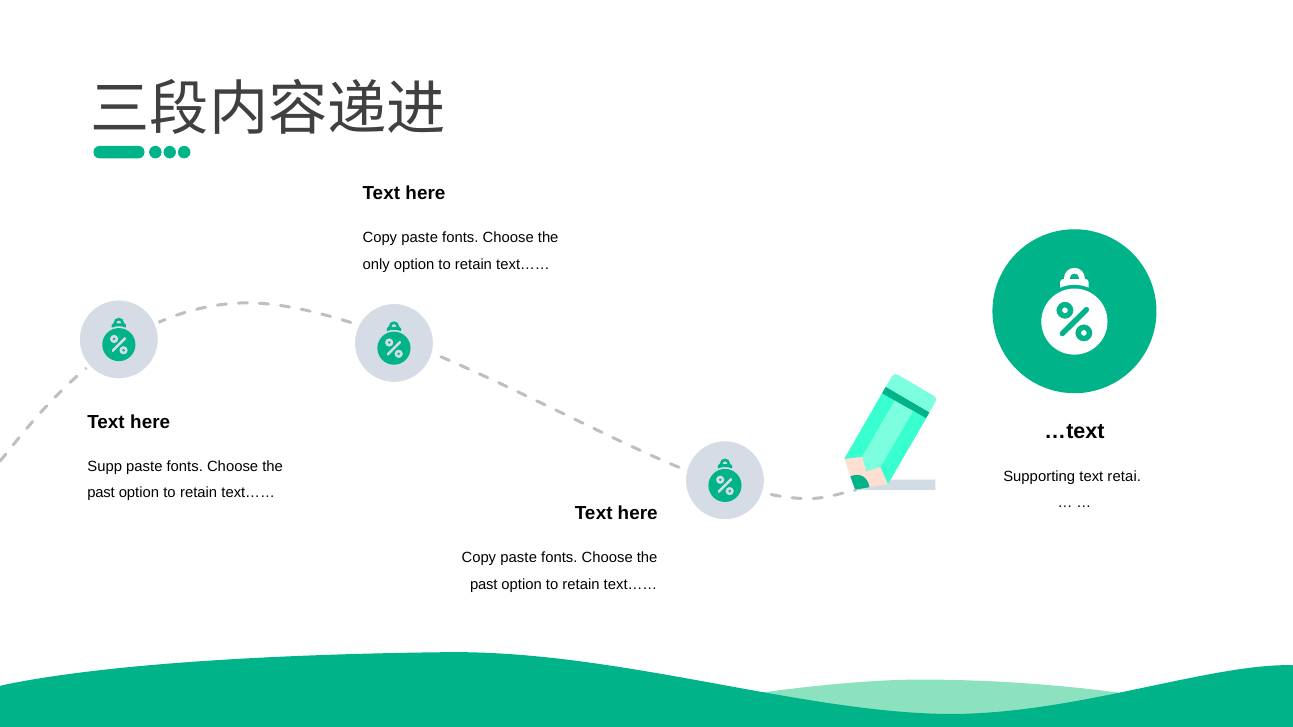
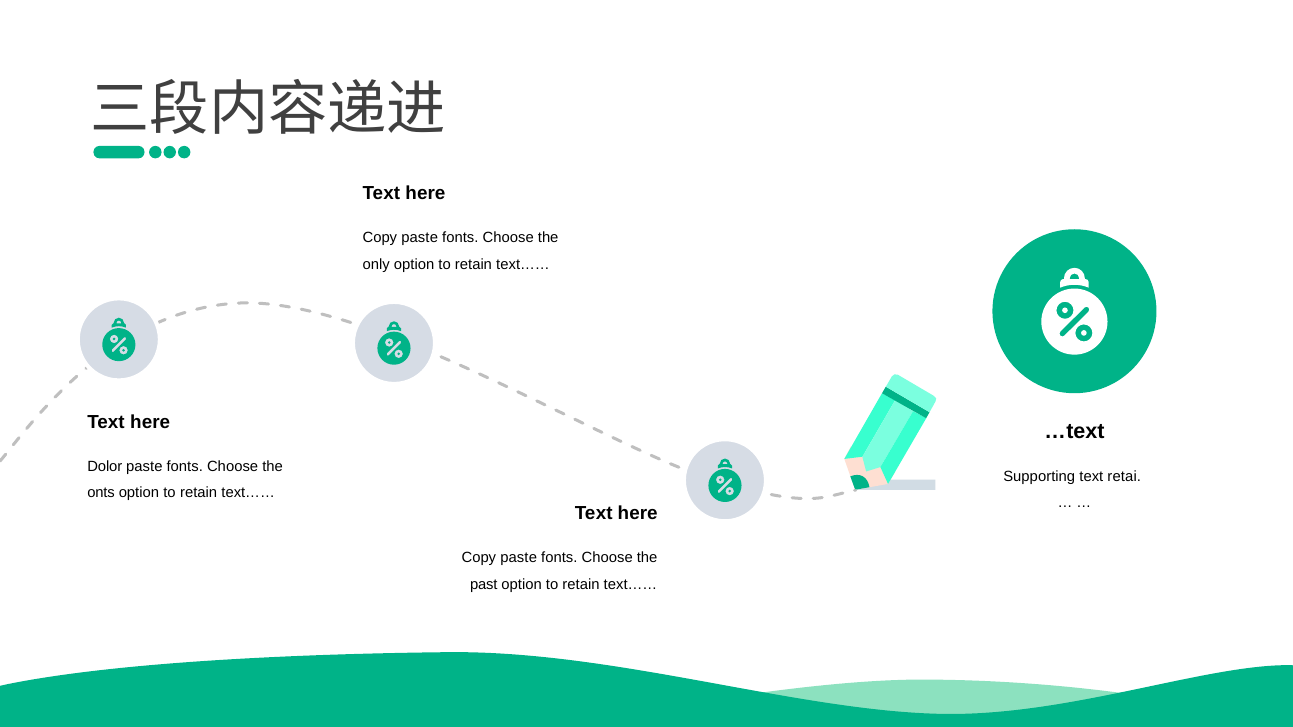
Supp at (105, 467): Supp -> Dolor
past at (101, 493): past -> onts
